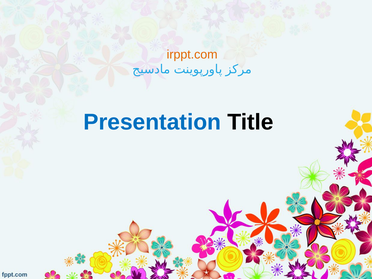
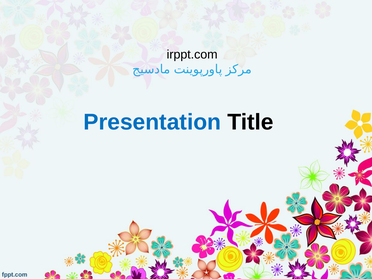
irppt.com colour: orange -> black
